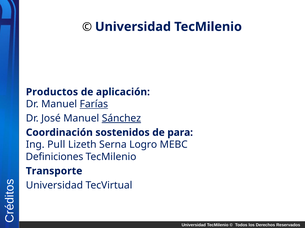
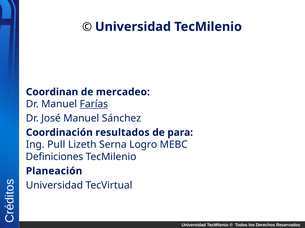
Productos: Productos -> Coordinan
aplicación: aplicación -> mercadeo
Sánchez underline: present -> none
sostenidos: sostenidos -> resultados
Transporte: Transporte -> Planeación
